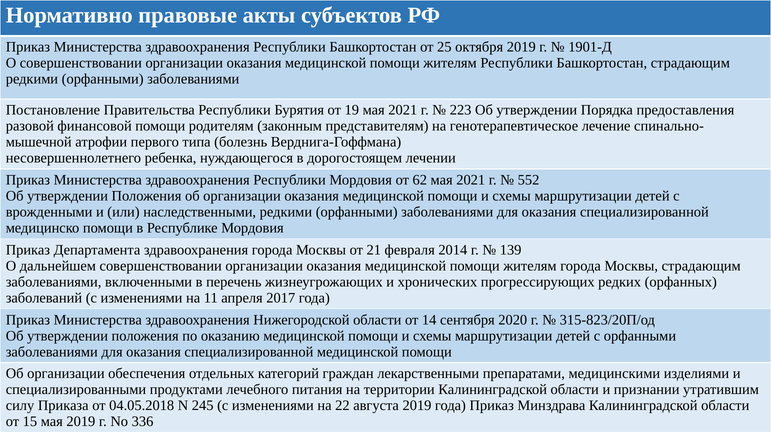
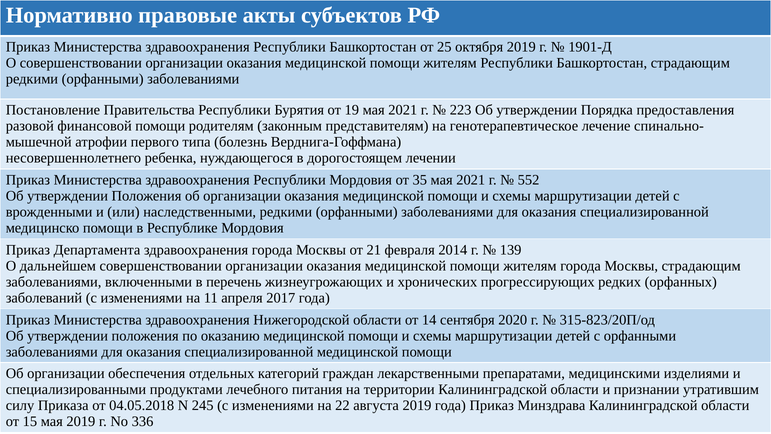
62: 62 -> 35
